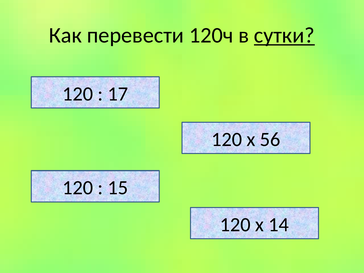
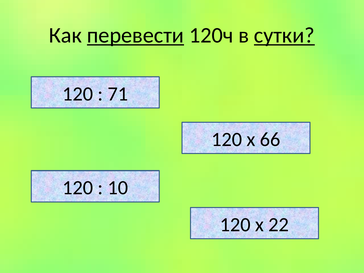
перевести underline: none -> present
17: 17 -> 71
56: 56 -> 66
15: 15 -> 10
14: 14 -> 22
